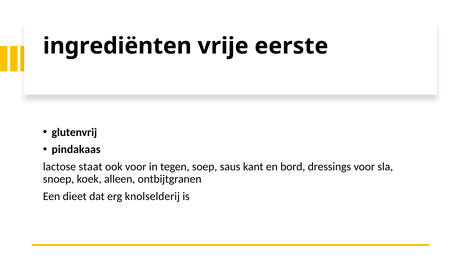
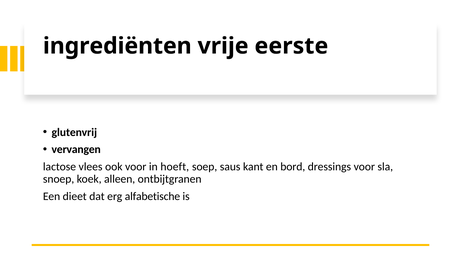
pindakaas: pindakaas -> vervangen
staat: staat -> vlees
tegen: tegen -> hoeft
knolselderij: knolselderij -> alfabetische
